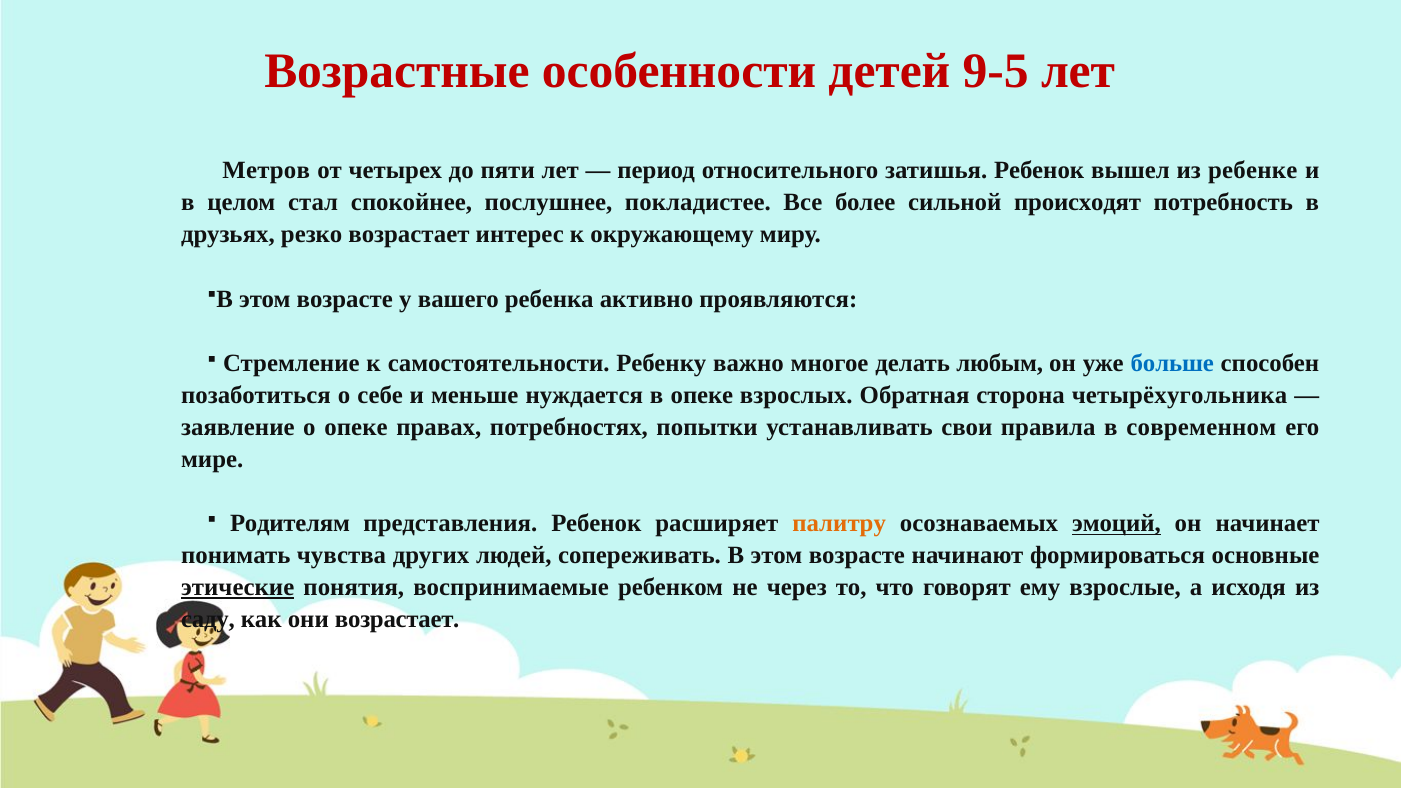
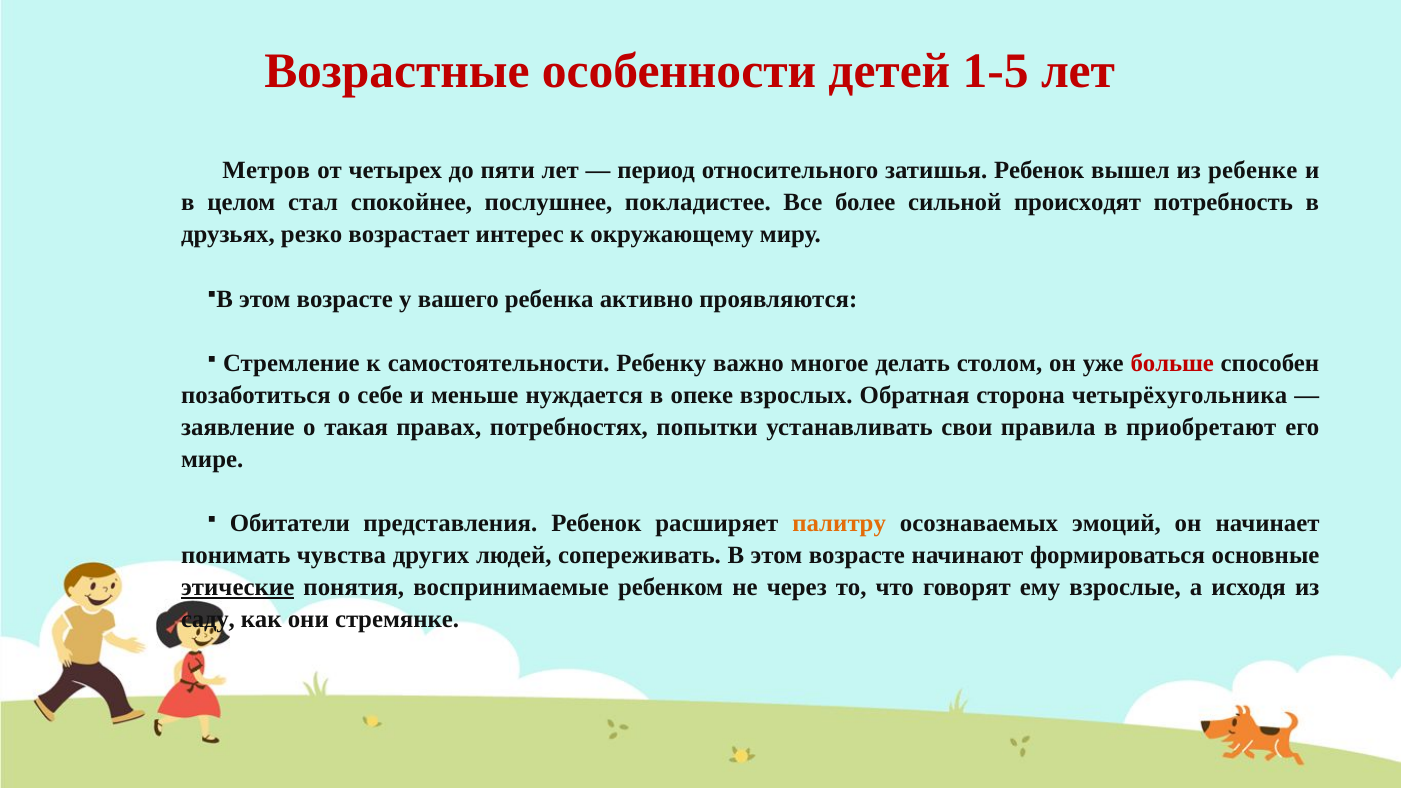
9-5: 9-5 -> 1-5
любым: любым -> столом
больше colour: blue -> red
о опеке: опеке -> такая
современном: современном -> приобретают
Родителям: Родителям -> Обитатели
эмоций underline: present -> none
они возрастает: возрастает -> стремянке
